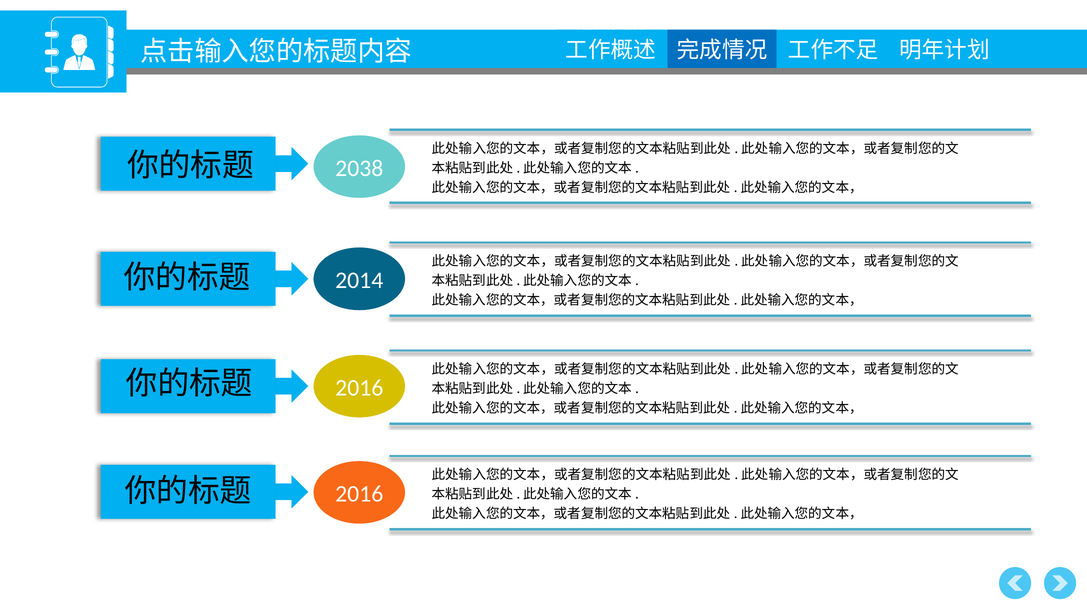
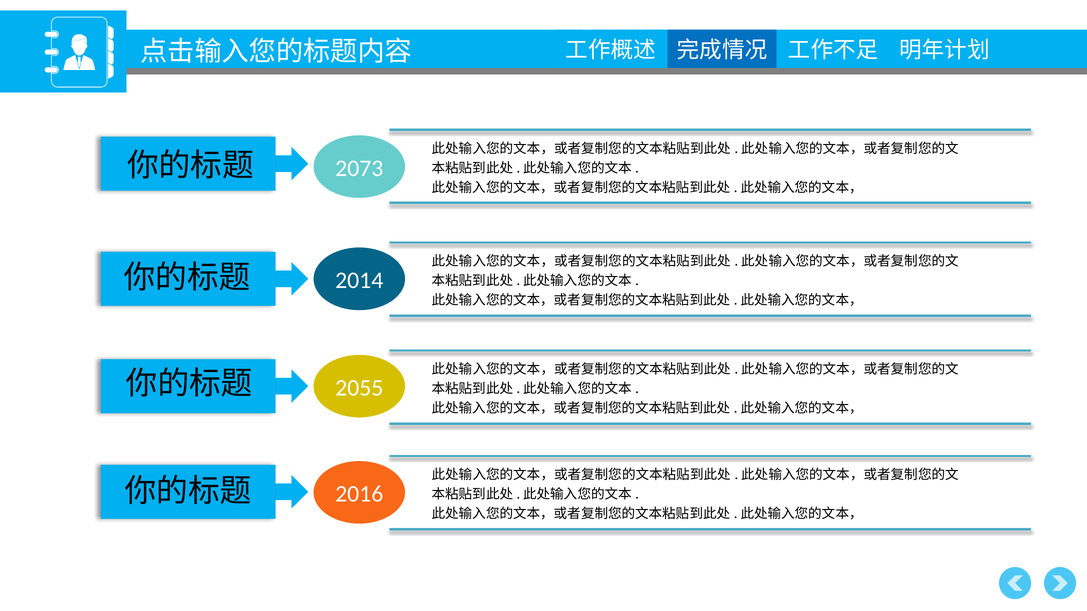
2038: 2038 -> 2073
2016 at (359, 388): 2016 -> 2055
